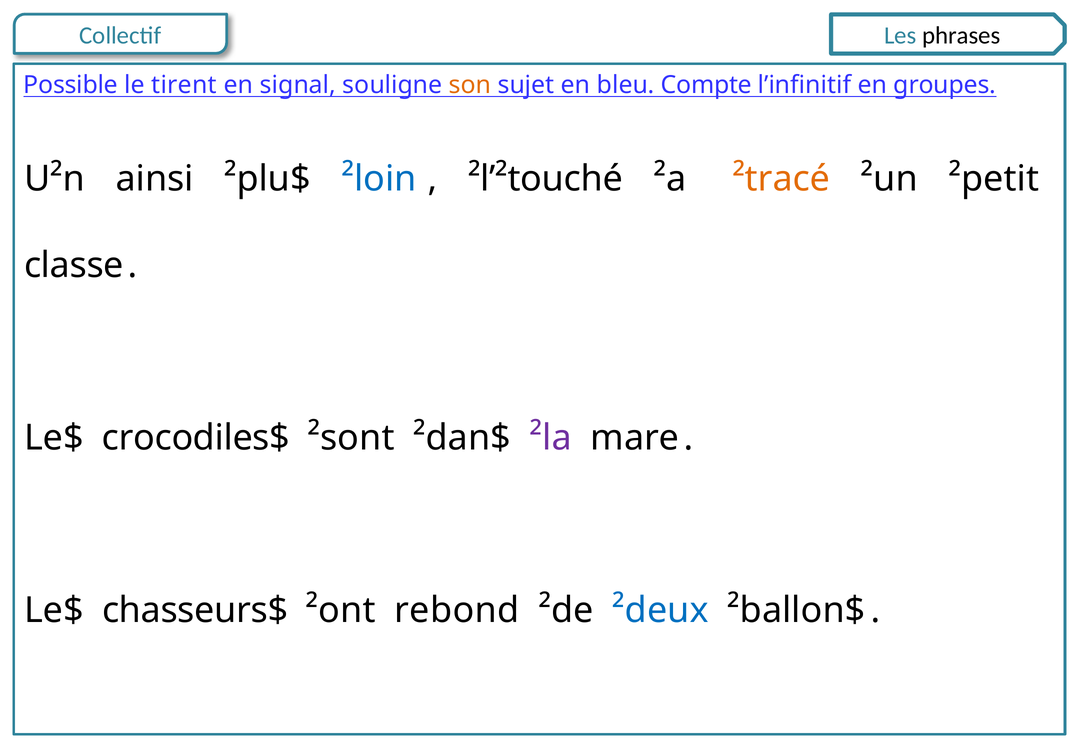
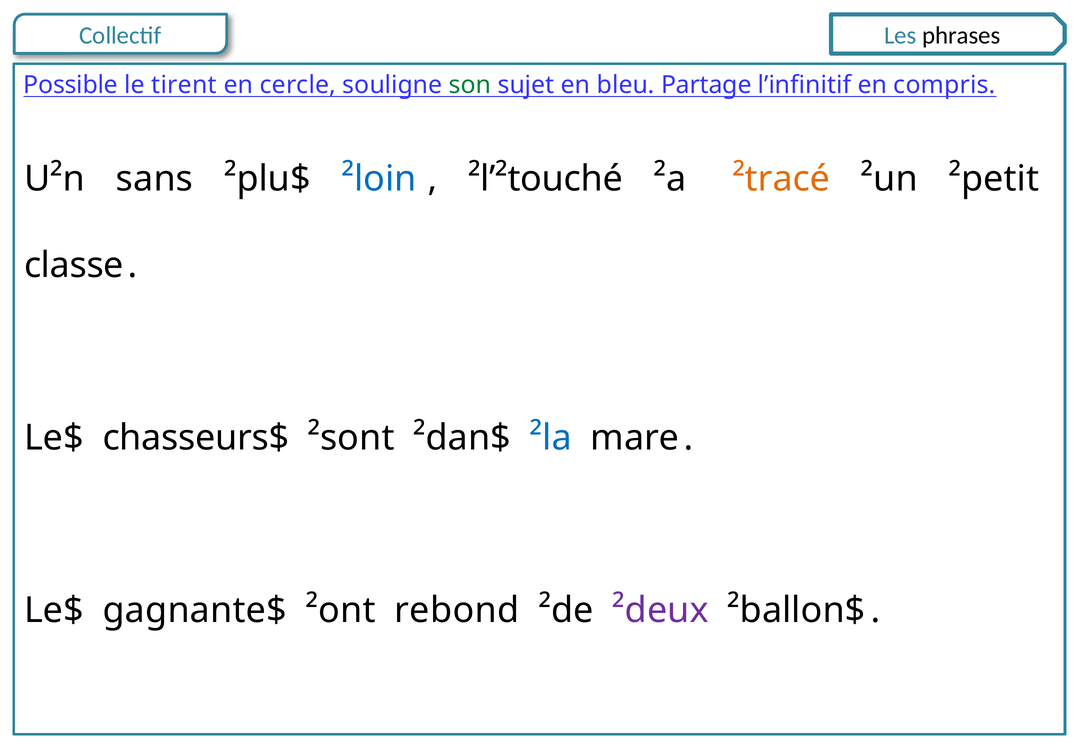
signal: signal -> cercle
son colour: orange -> green
Compte: Compte -> Partage
groupes: groupes -> compris
ainsi: ainsi -> sans
crocodiles$: crocodiles$ -> chasseurs$
²la colour: purple -> blue
chasseurs$: chasseurs$ -> gagnante$
²deux colour: blue -> purple
